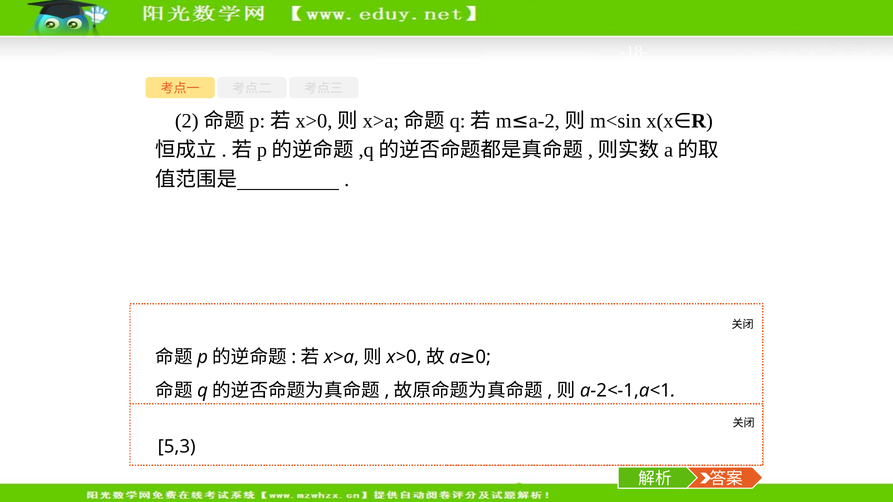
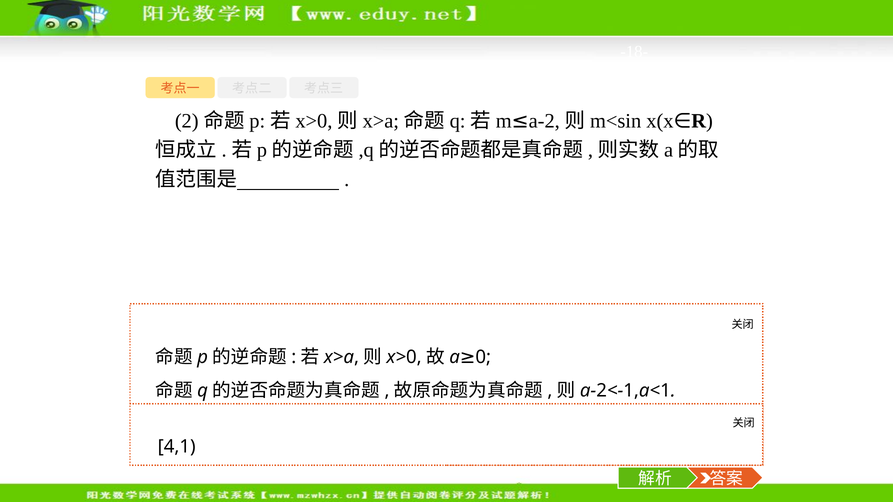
5,3: 5,3 -> 4,1
